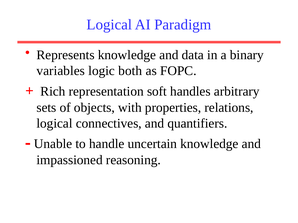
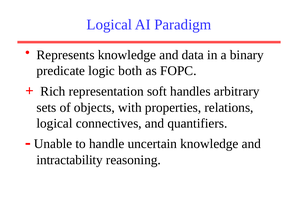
variables: variables -> predicate
impassioned: impassioned -> intractability
